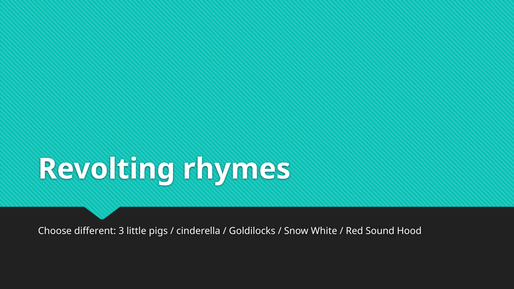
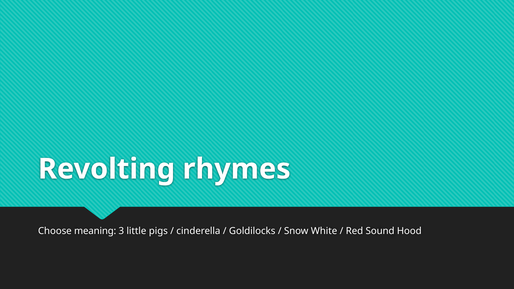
different: different -> meaning
